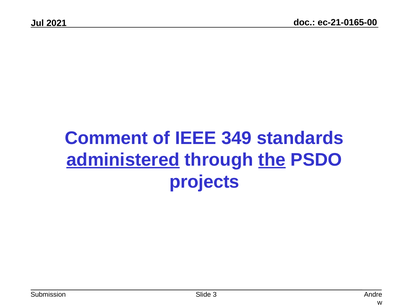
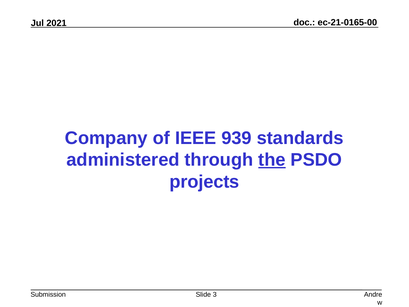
Comment: Comment -> Company
349: 349 -> 939
administered underline: present -> none
